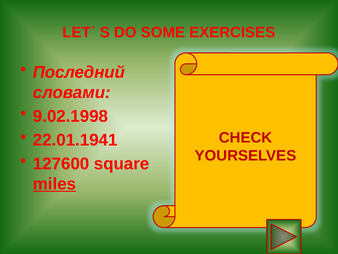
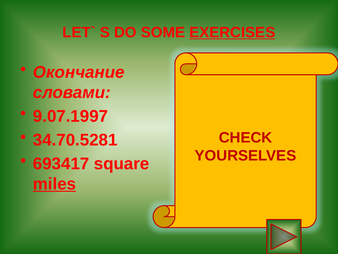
EXERCISES underline: none -> present
Последний: Последний -> Окончание
9.02.1998: 9.02.1998 -> 9.07.1997
22.01.1941: 22.01.1941 -> 34.70.5281
127600: 127600 -> 693417
